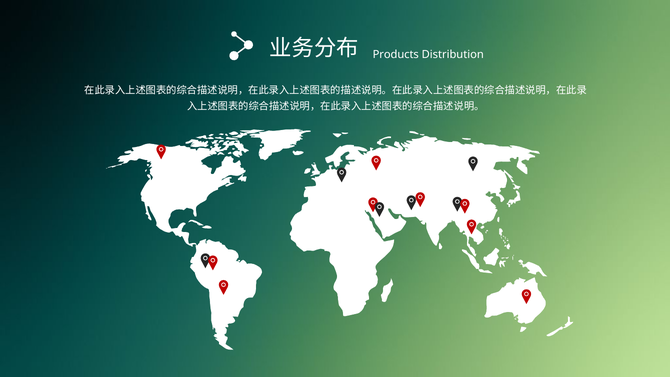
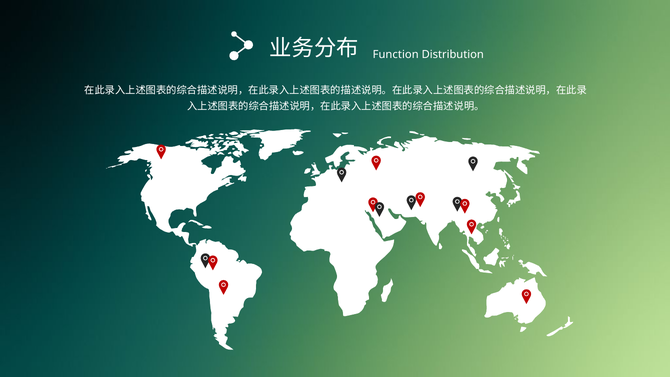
Products: Products -> Function
